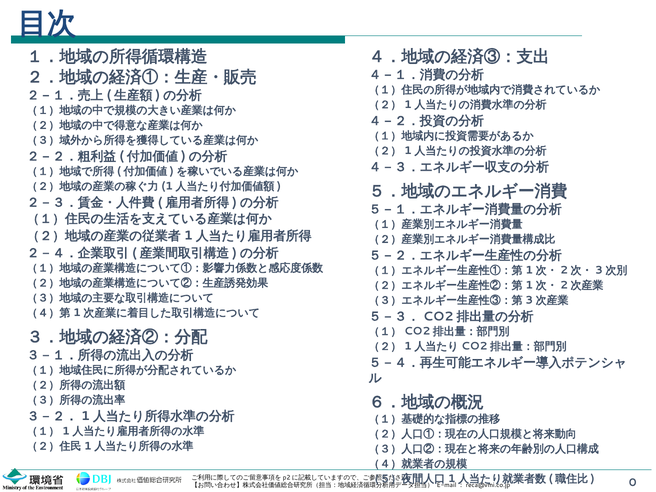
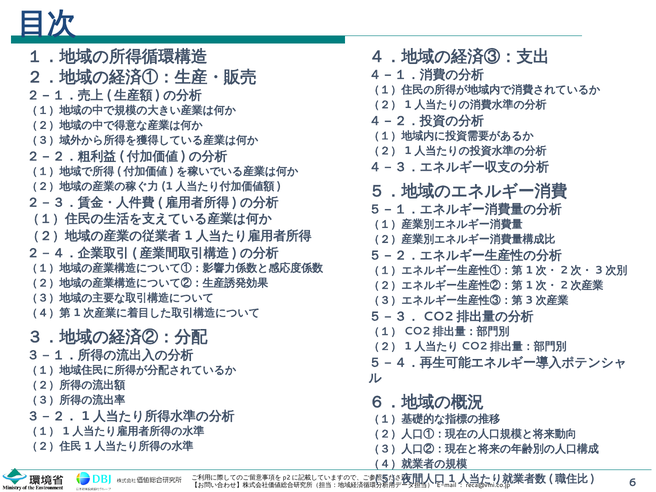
0: 0 -> 6
